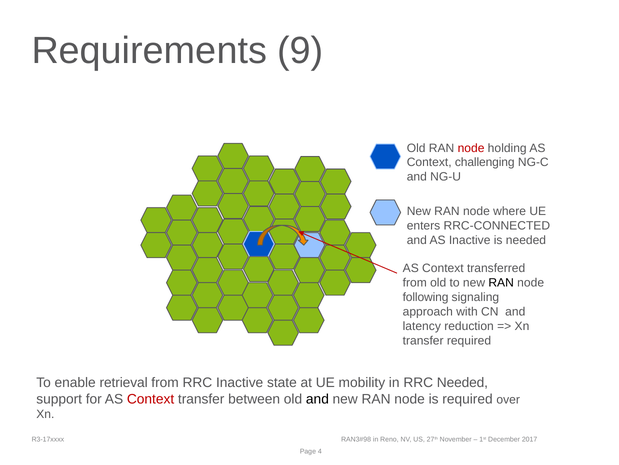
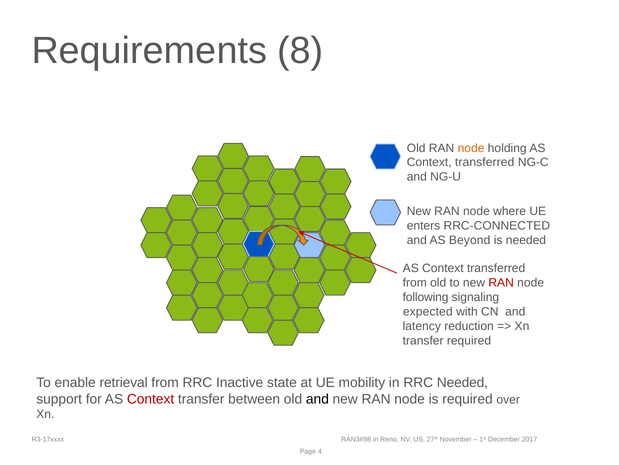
9: 9 -> 8
node at (471, 148) colour: red -> orange
challenging at (485, 162): challenging -> transferred
AS Inactive: Inactive -> Beyond
RAN at (501, 282) colour: black -> red
approach: approach -> expected
